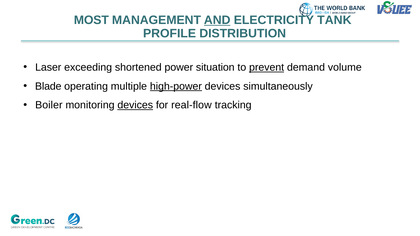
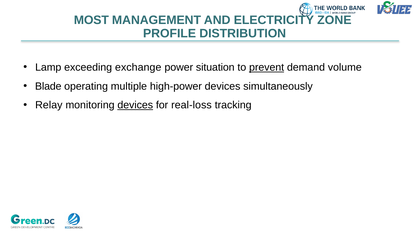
AND underline: present -> none
TANK: TANK -> ZONE
Laser: Laser -> Lamp
shortened: shortened -> exchange
high-power underline: present -> none
Boiler: Boiler -> Relay
real-flow: real-flow -> real-loss
